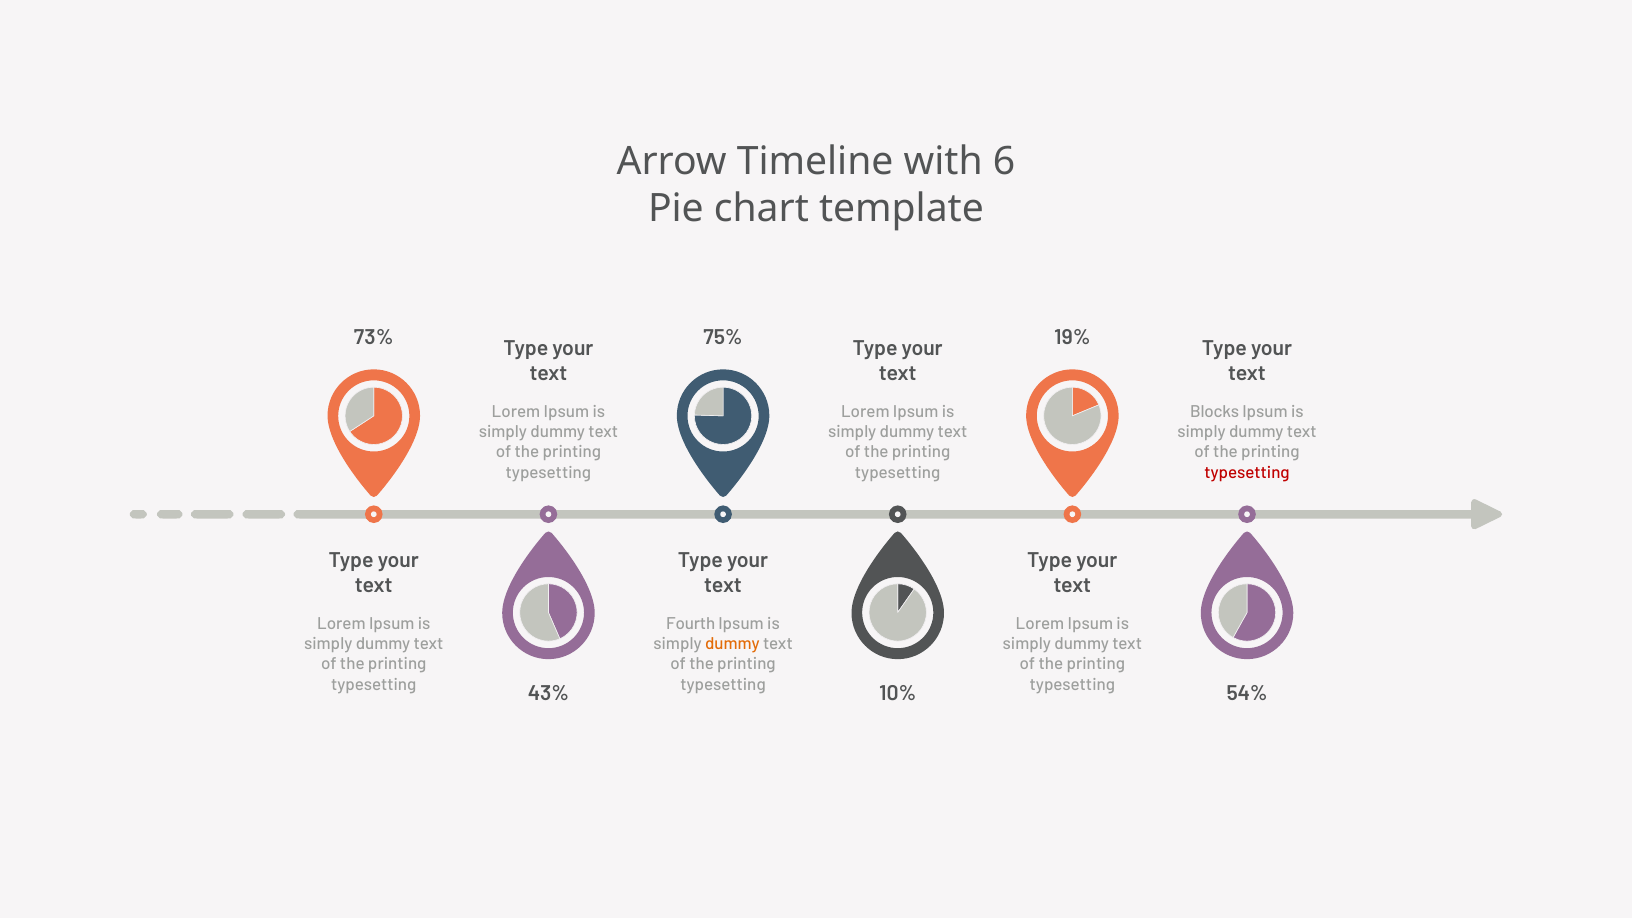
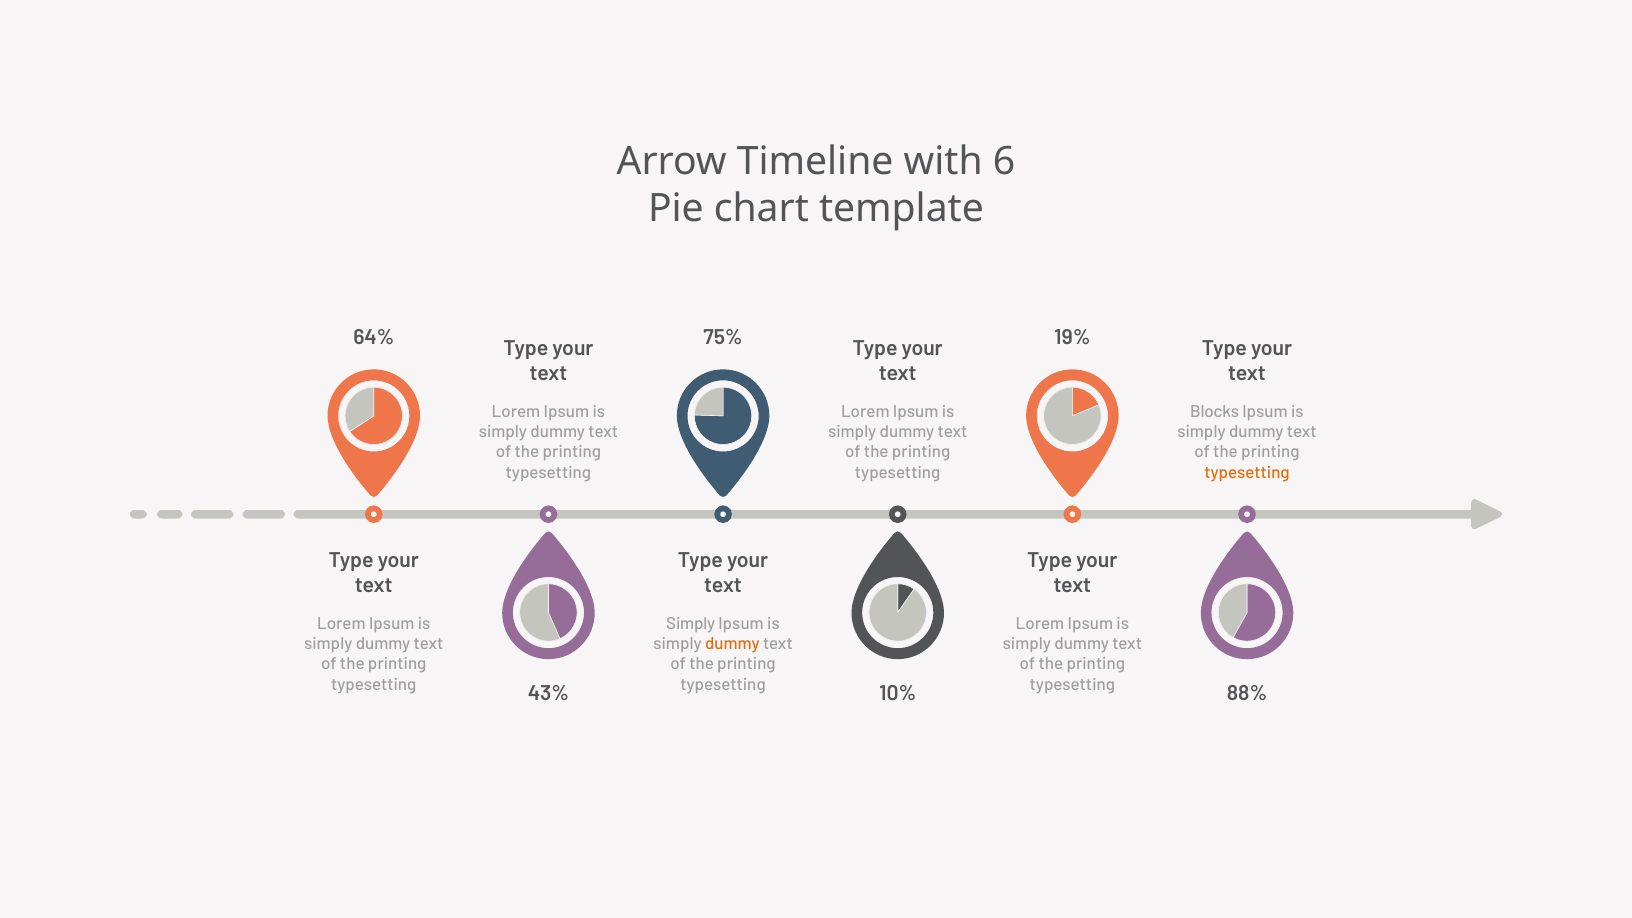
73%: 73% -> 64%
typesetting at (1247, 473) colour: red -> orange
Fourth at (691, 623): Fourth -> Simply
54%: 54% -> 88%
